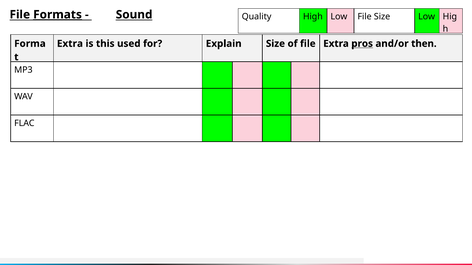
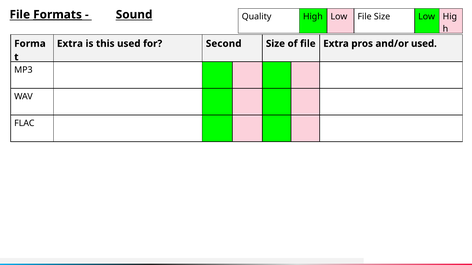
Explain: Explain -> Second
pros underline: present -> none
and/or then: then -> used
